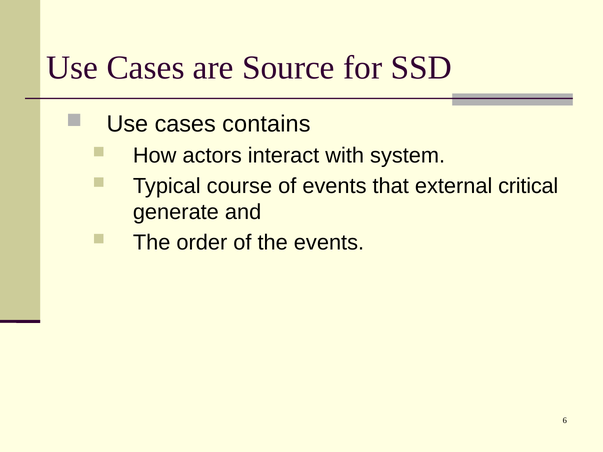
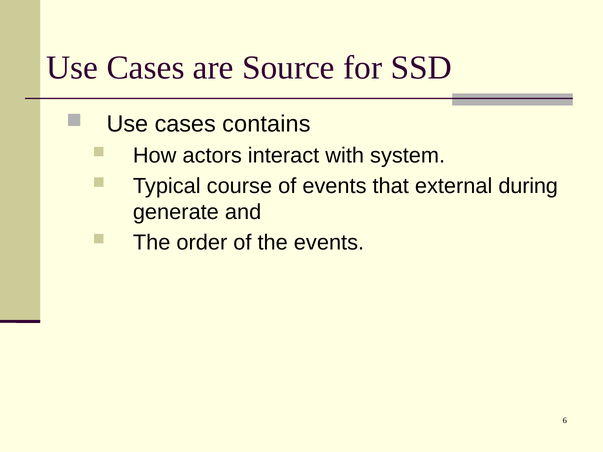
critical: critical -> during
